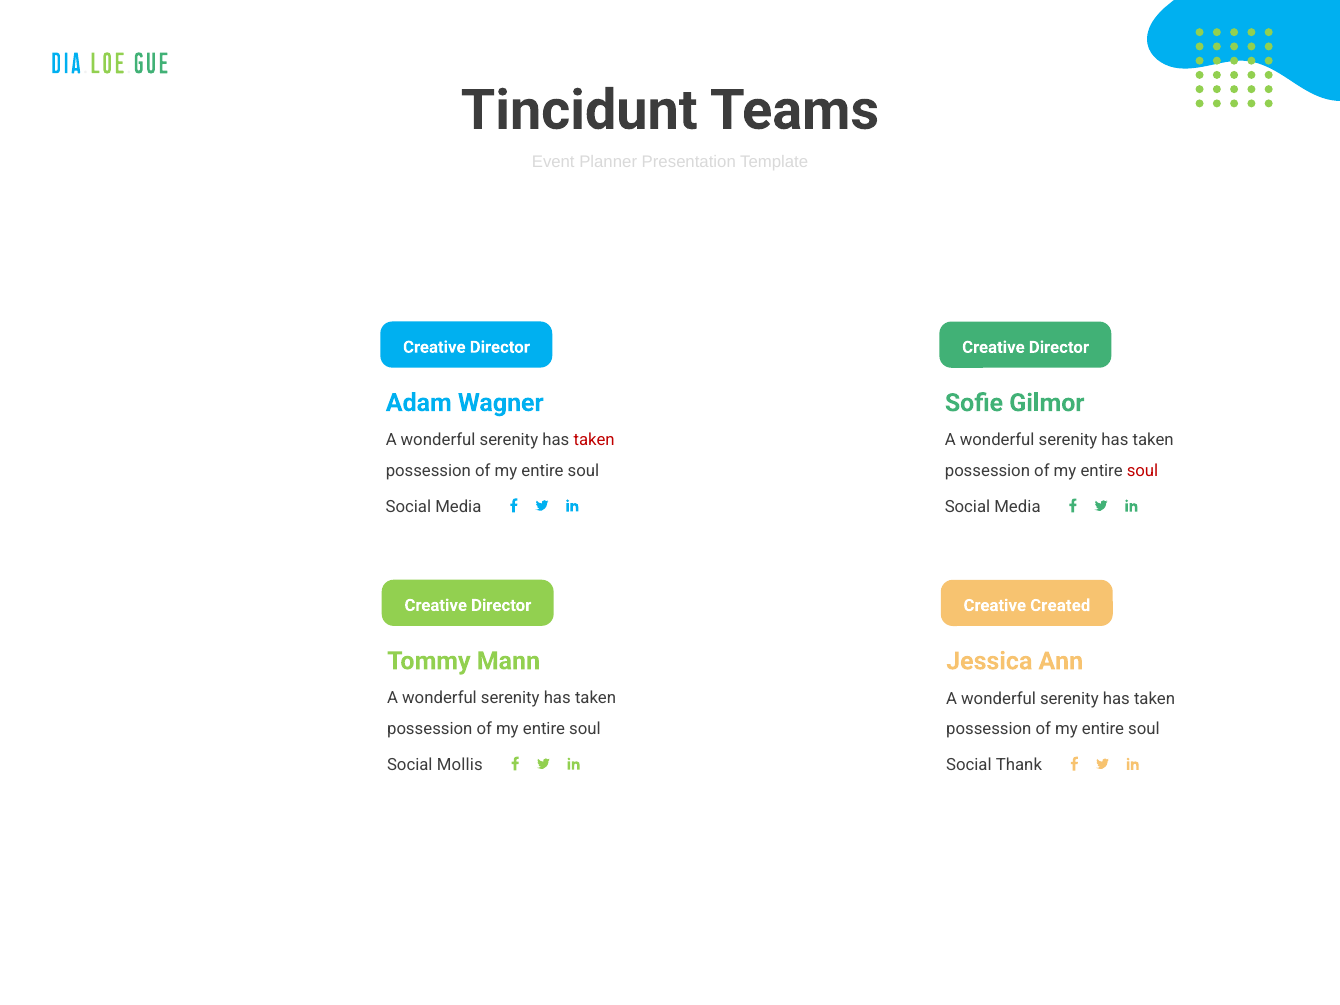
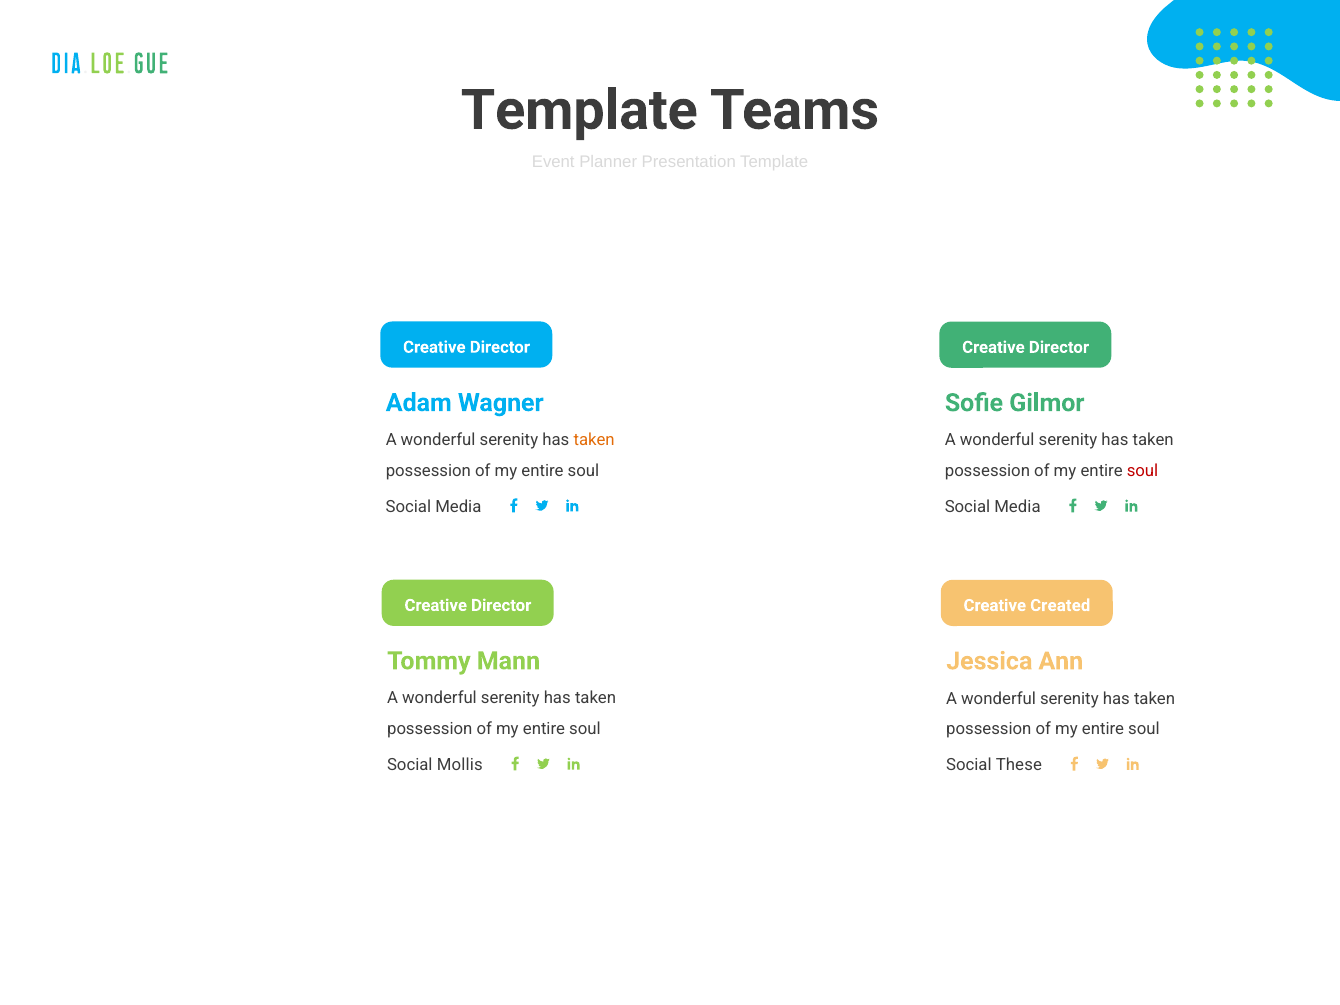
Tincidunt at (579, 110): Tincidunt -> Template
taken at (594, 440) colour: red -> orange
Thank: Thank -> These
